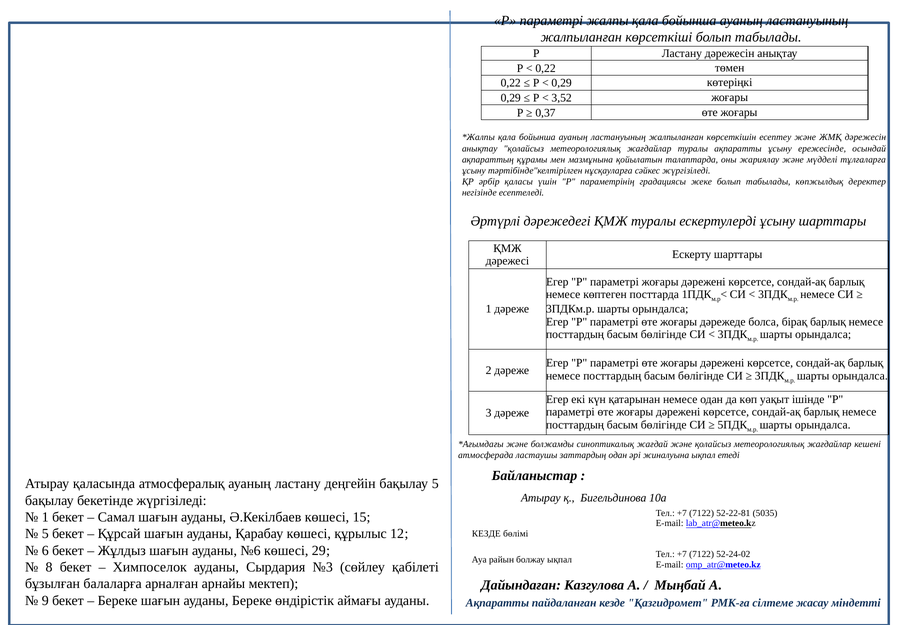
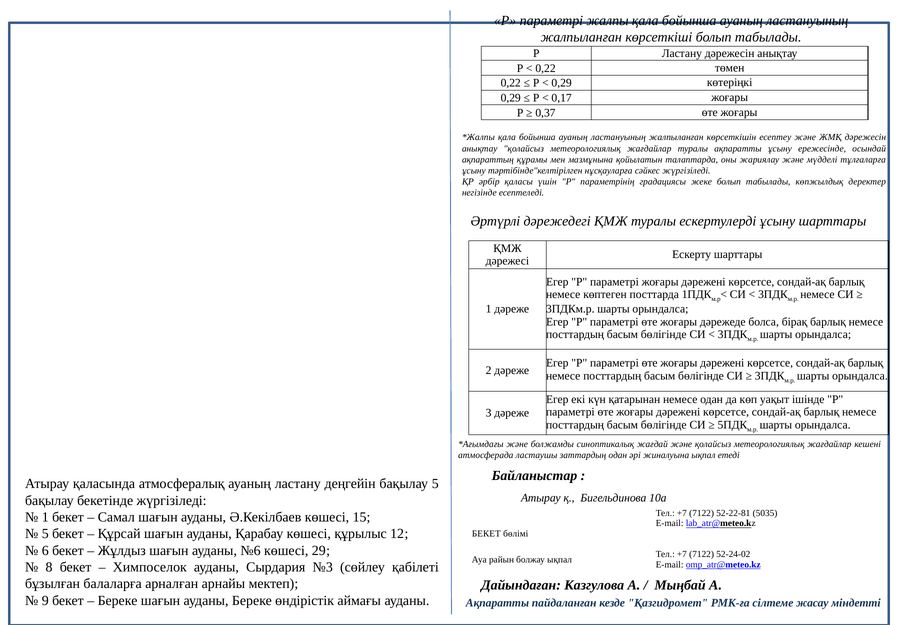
3,52: 3,52 -> 0,17
КЕЗДЕ at (486, 534): КЕЗДЕ -> БЕКЕТ
